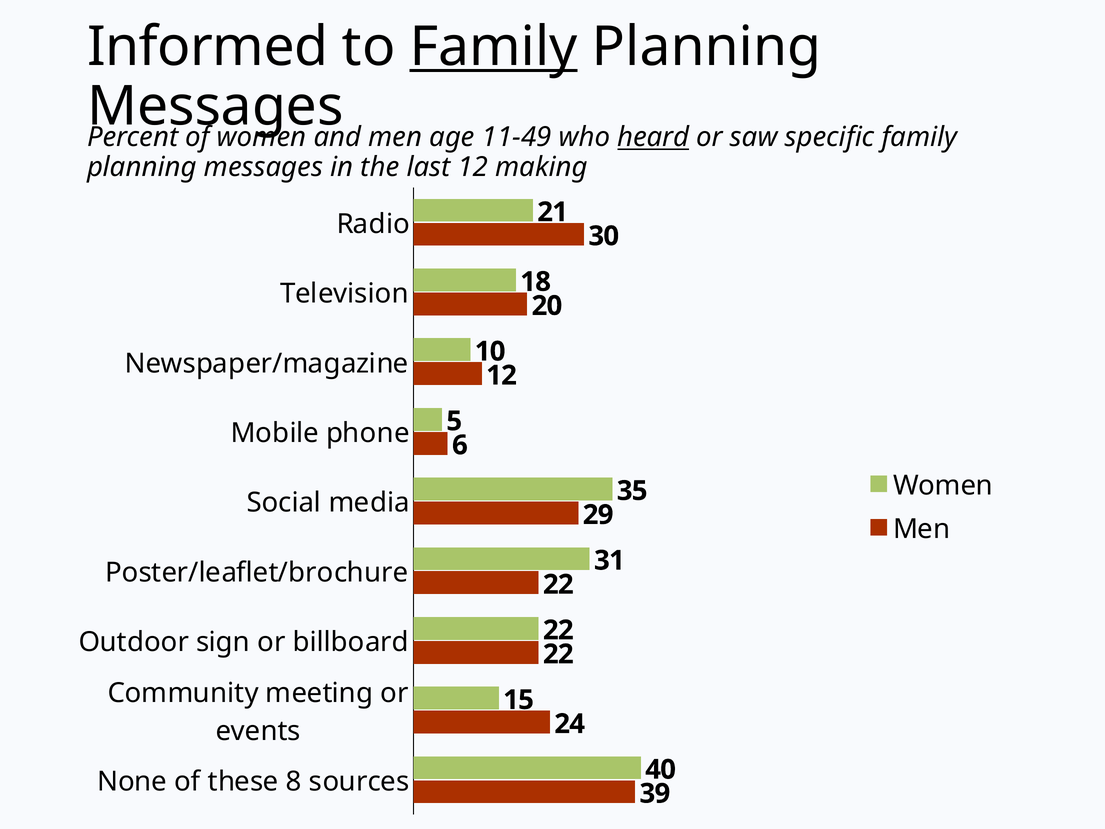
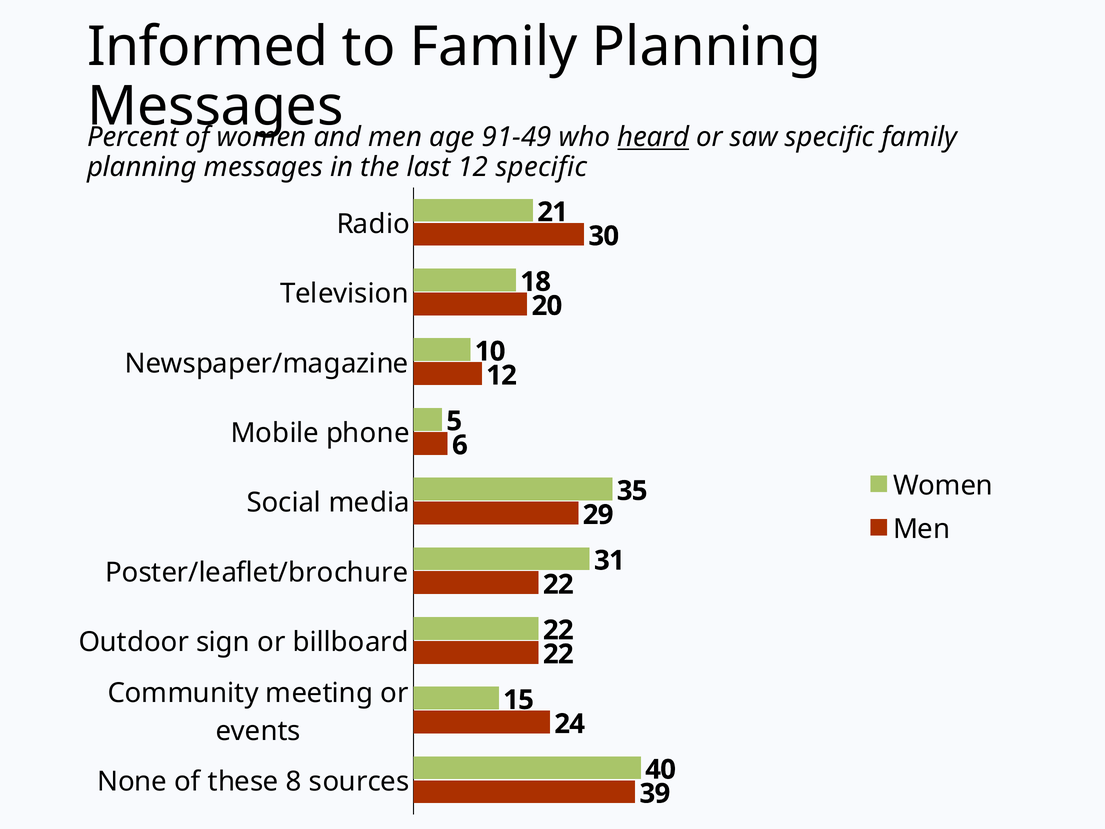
Family at (494, 47) underline: present -> none
11-49: 11-49 -> 91-49
12 making: making -> specific
